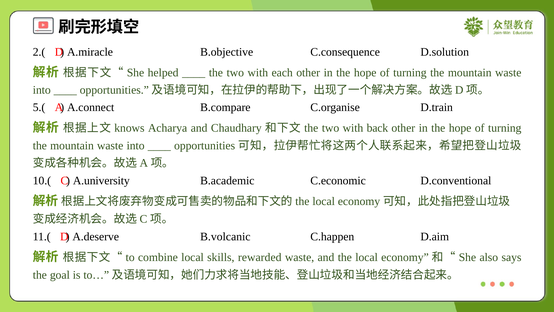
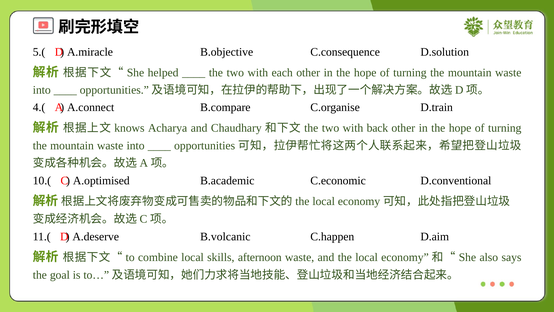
2.(: 2.( -> 5.(
5.(: 5.( -> 4.(
A.university: A.university -> A.optimised
rewarded: rewarded -> afternoon
